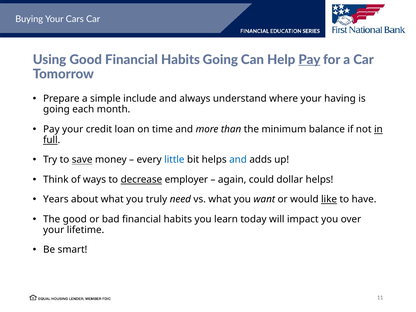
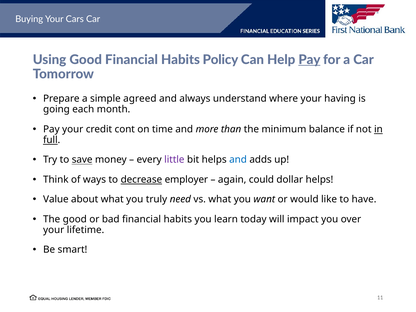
Habits Going: Going -> Policy
include: include -> agreed
loan: loan -> cont
little colour: blue -> purple
Years: Years -> Value
like underline: present -> none
